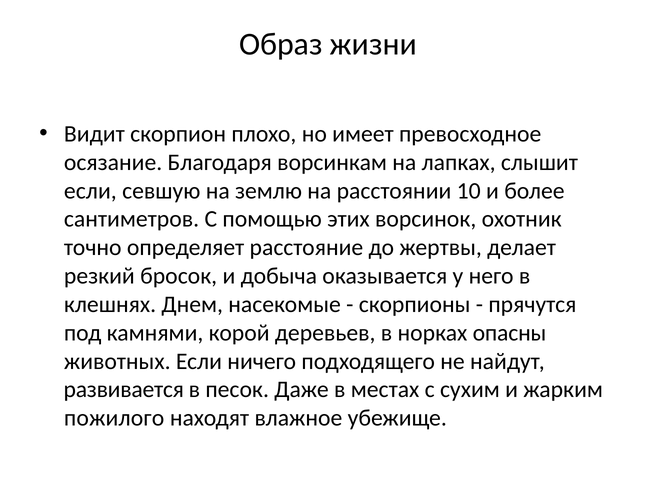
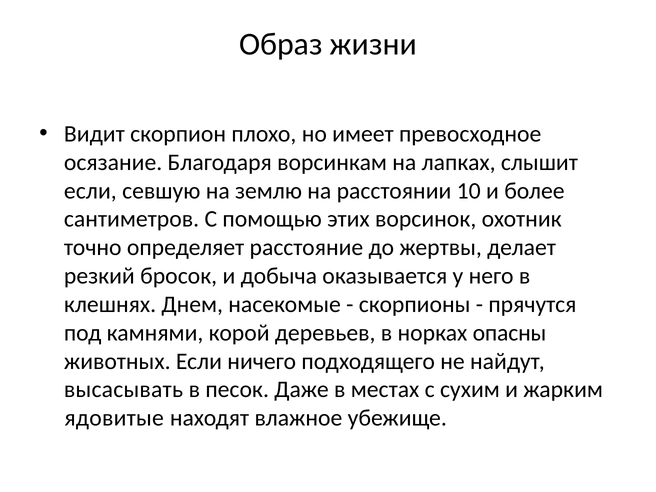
развивается: развивается -> высасывать
пожилого: пожилого -> ядовитые
